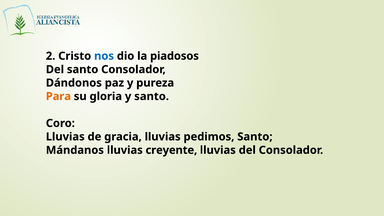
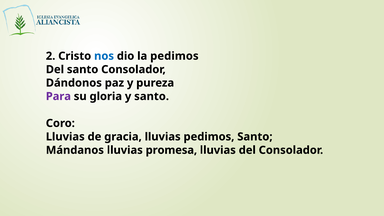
la piadosos: piadosos -> pedimos
Para colour: orange -> purple
creyente: creyente -> promesa
